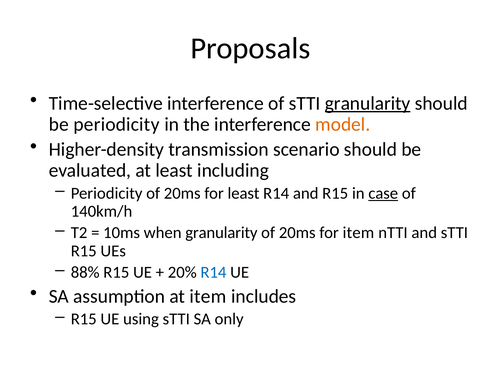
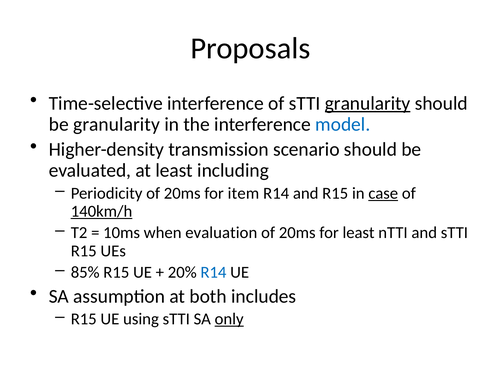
be periodicity: periodicity -> granularity
model colour: orange -> blue
for least: least -> item
140km/h underline: none -> present
when granularity: granularity -> evaluation
for item: item -> least
88%: 88% -> 85%
at item: item -> both
only underline: none -> present
